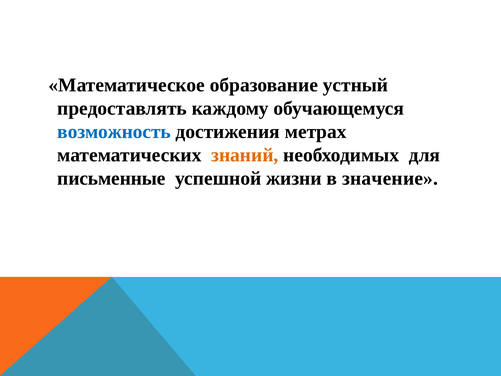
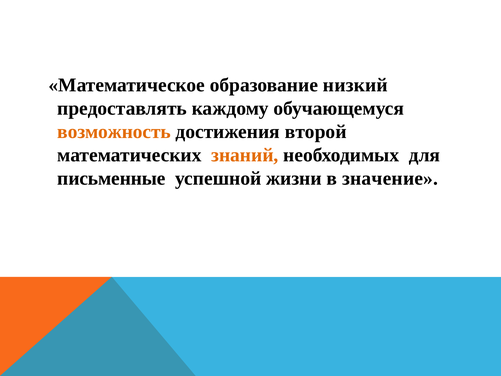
устный: устный -> низкий
возможность colour: blue -> orange
метрах: метрах -> второй
